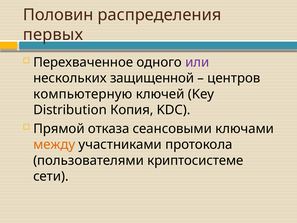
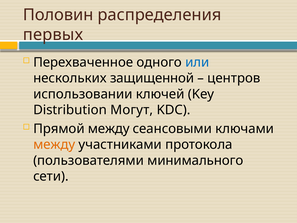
или colour: purple -> blue
компьютерную: компьютерную -> использовании
Копия: Копия -> Могут
Прямой отказа: отказа -> между
криптосистеме: криптосистеме -> минимального
